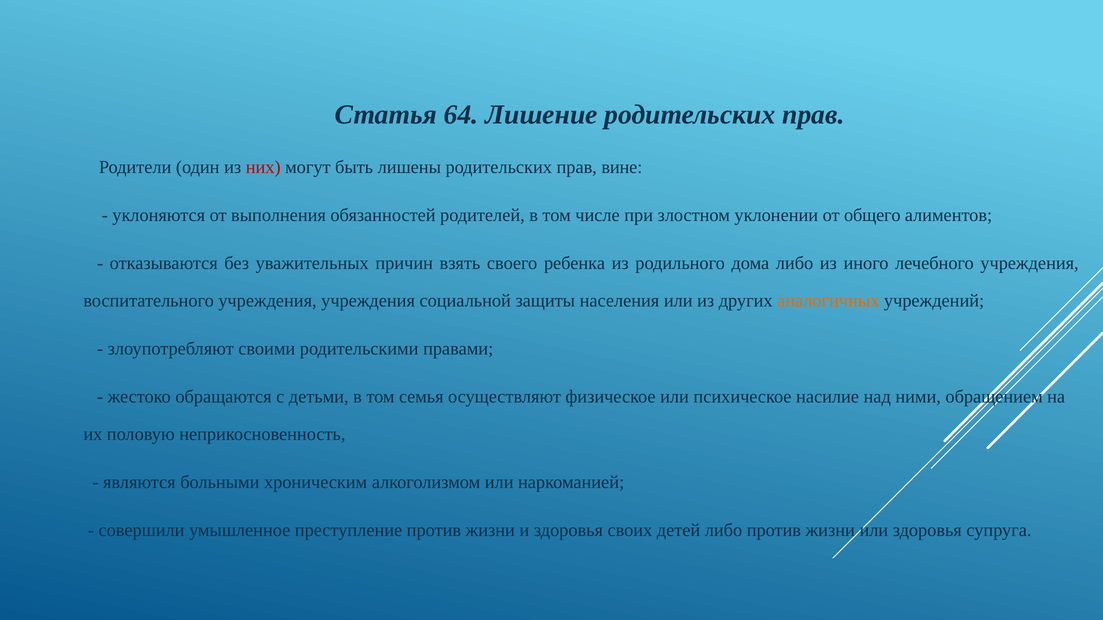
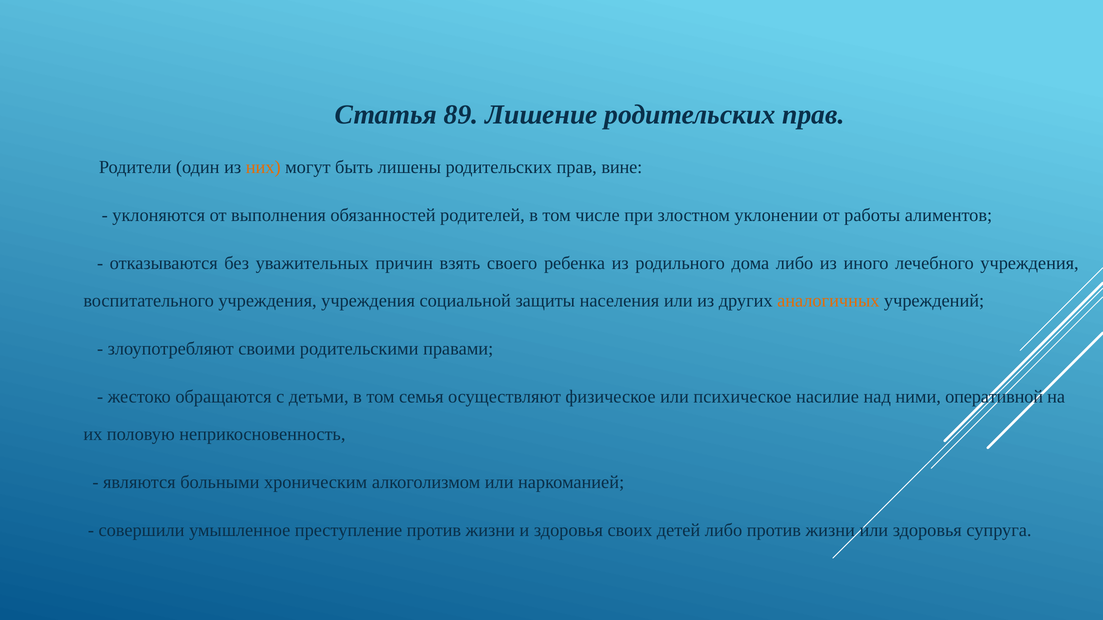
64: 64 -> 89
них colour: red -> orange
общего: общего -> работы
обращением: обращением -> оперативной
